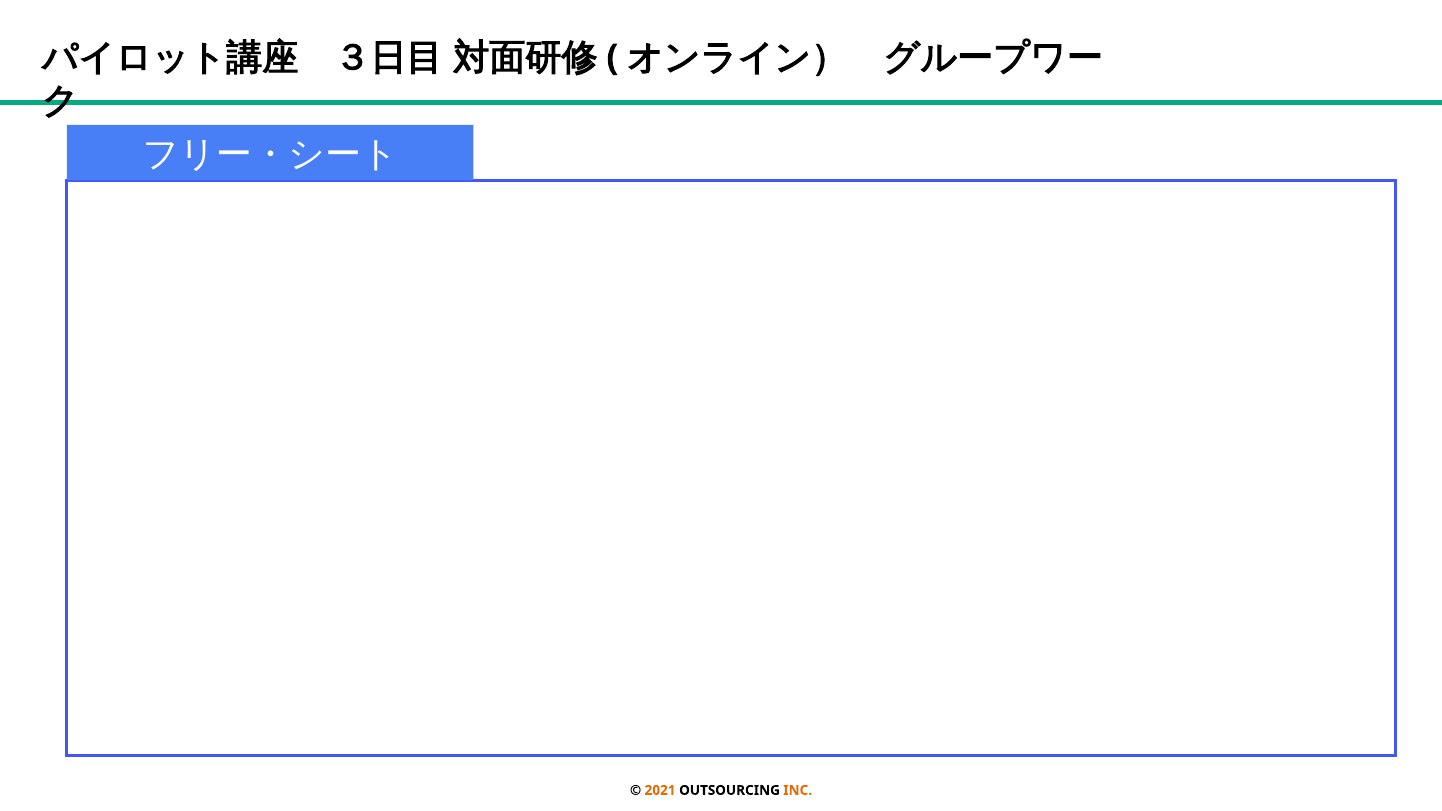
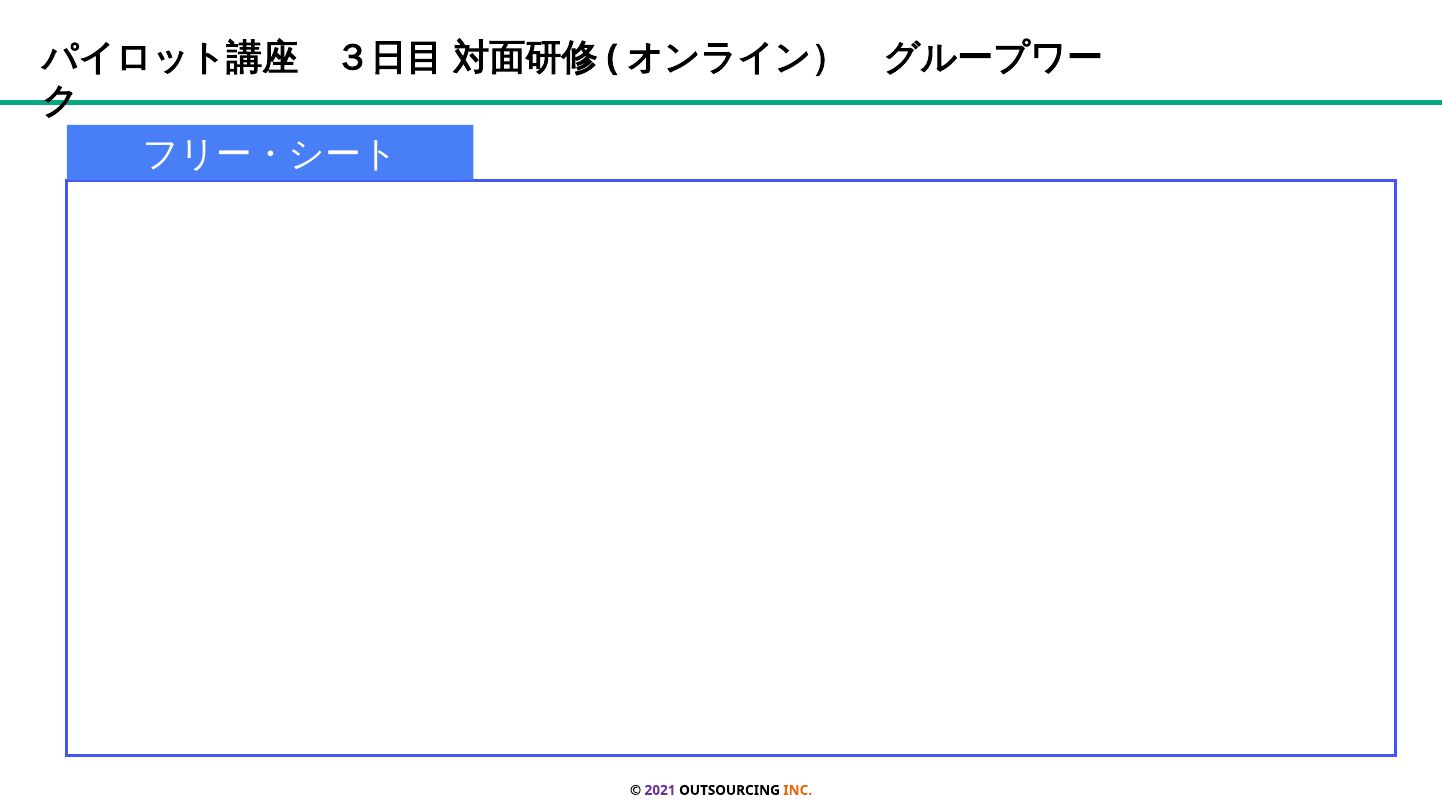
2021 colour: orange -> purple
